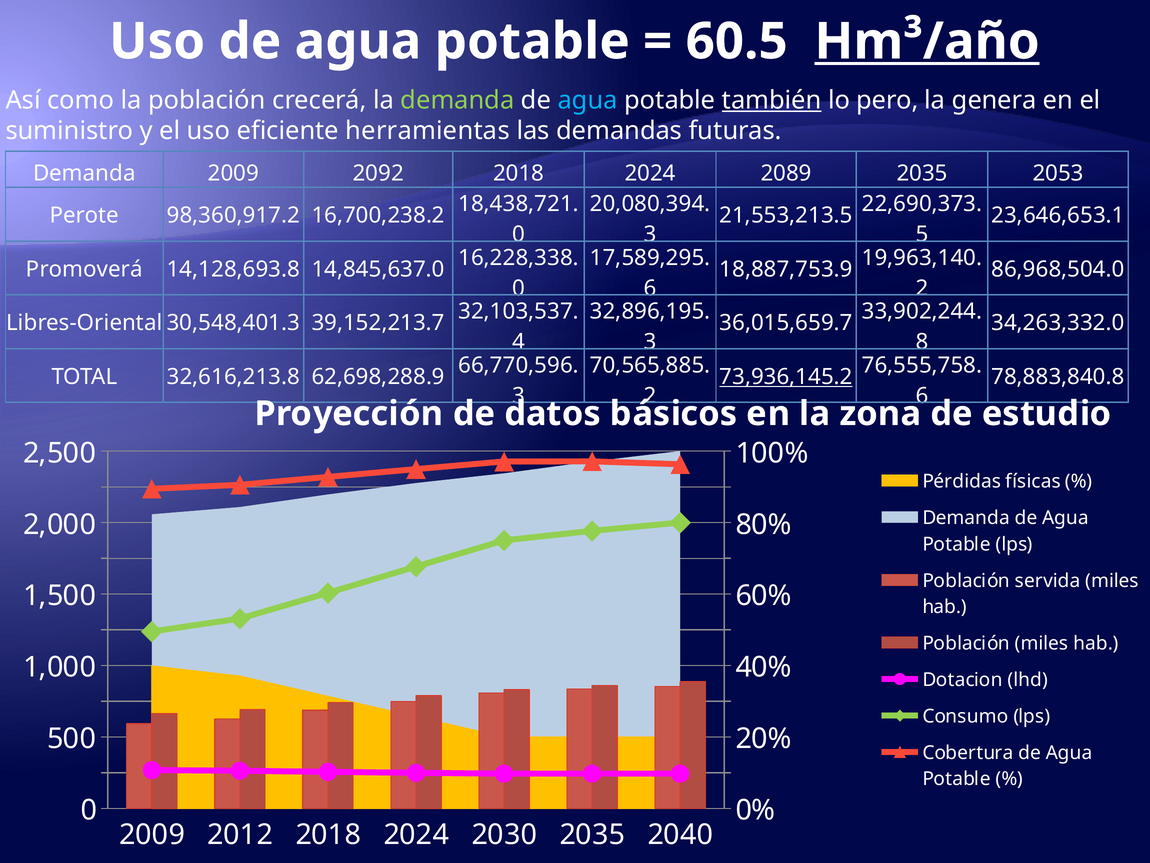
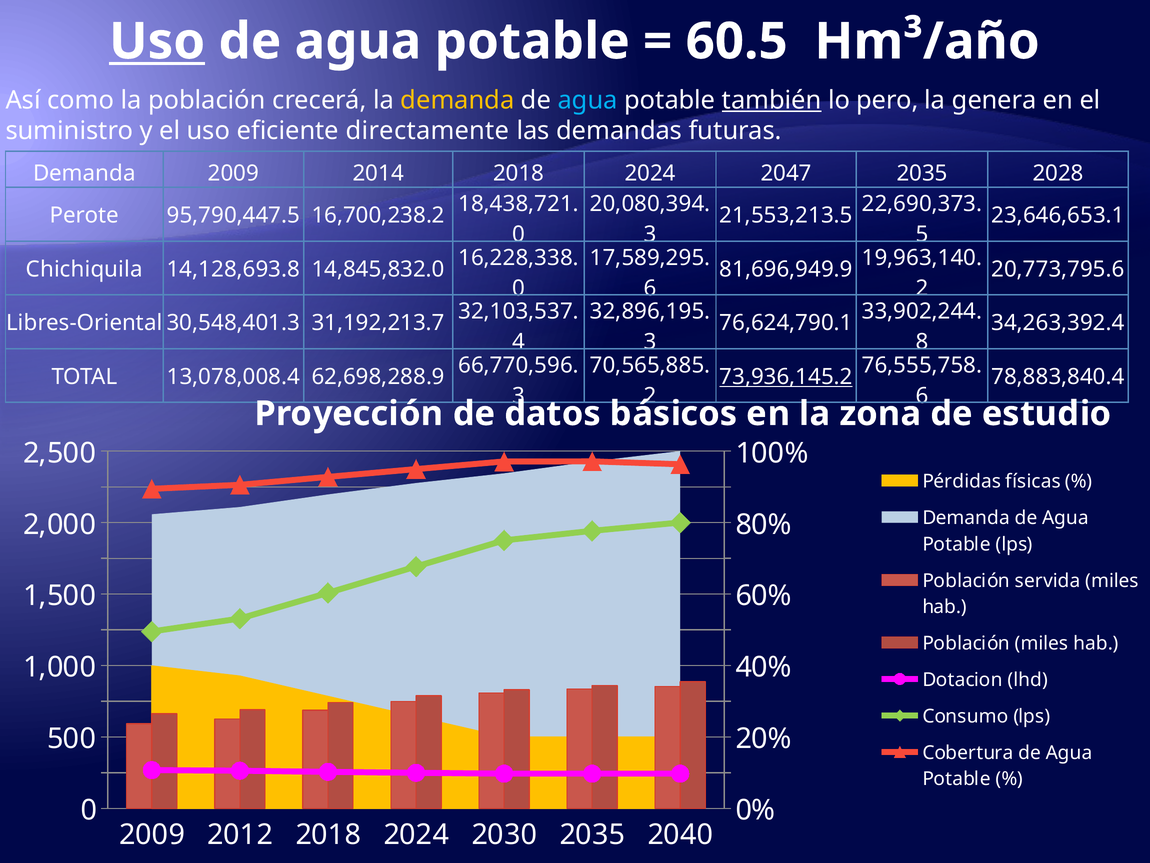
Uso at (157, 41) underline: none -> present
Hm³/año underline: present -> none
demanda at (457, 100) colour: light green -> yellow
herramientas: herramientas -> directamente
2092: 2092 -> 2014
2089: 2089 -> 2047
2053: 2053 -> 2028
98,360,917.2: 98,360,917.2 -> 95,790,447.5
Promoverá: Promoverá -> Chichiquila
14,845,637.0: 14,845,637.0 -> 14,845,832.0
18,887,753.9: 18,887,753.9 -> 81,696,949.9
86,968,504.0: 86,968,504.0 -> 20,773,795.6
39,152,213.7: 39,152,213.7 -> 31,192,213.7
36,015,659.7: 36,015,659.7 -> 76,624,790.1
34,263,332.0: 34,263,332.0 -> 34,263,392.4
32,616,213.8: 32,616,213.8 -> 13,078,008.4
78,883,840.8: 78,883,840.8 -> 78,883,840.4
